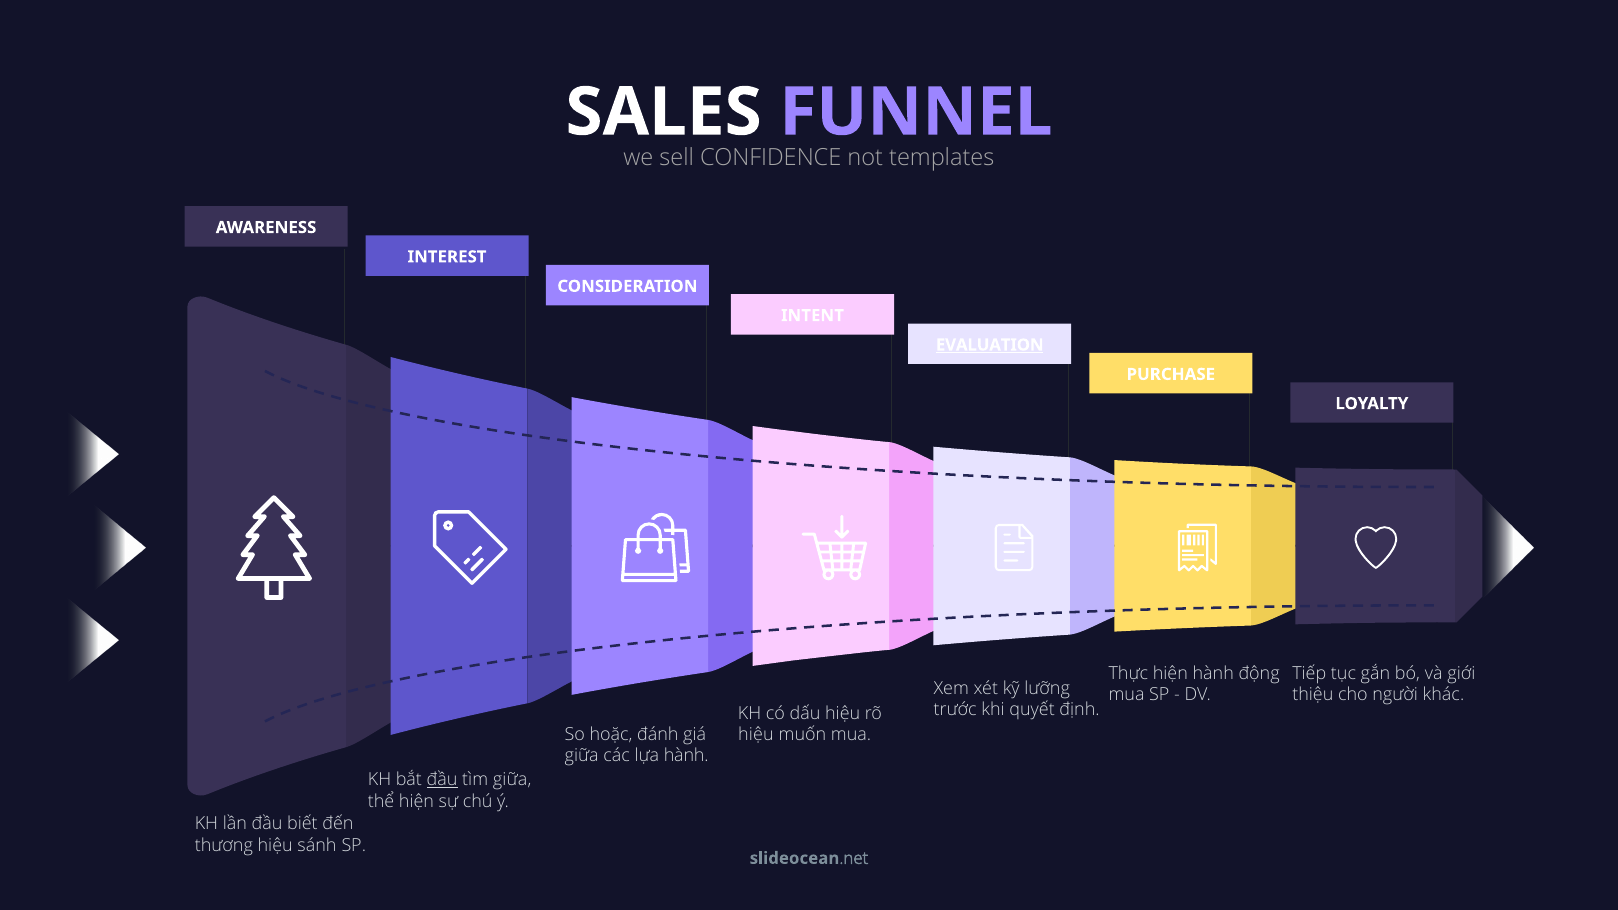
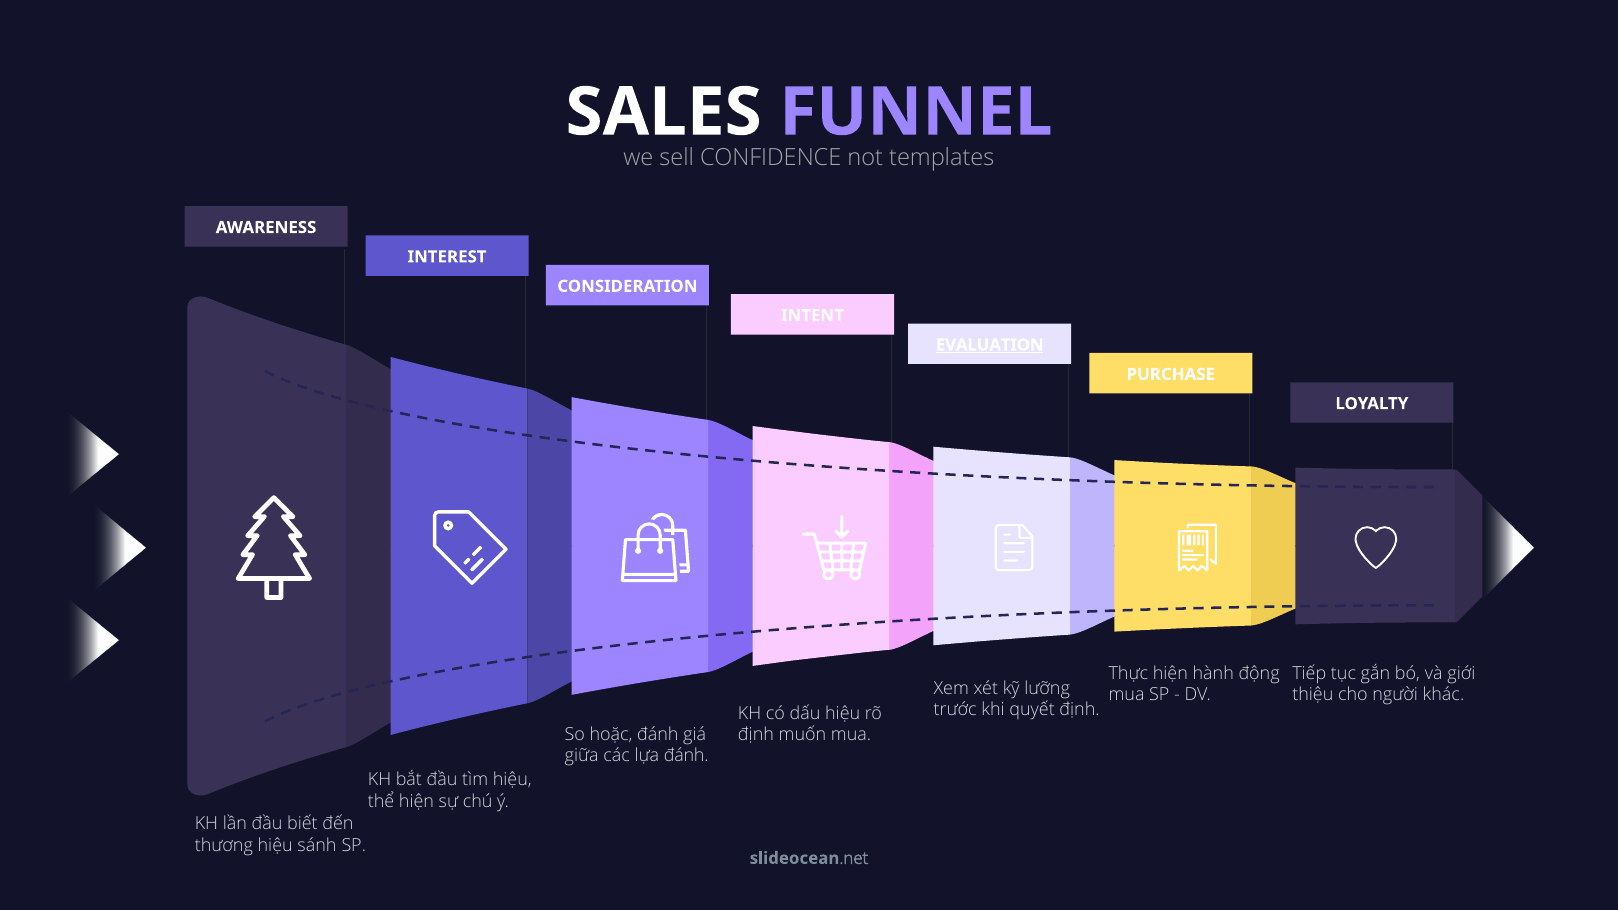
hiệu at (756, 735): hiệu -> định
lựa hành: hành -> đánh
đầu at (442, 780) underline: present -> none
tìm giữa: giữa -> hiệu
